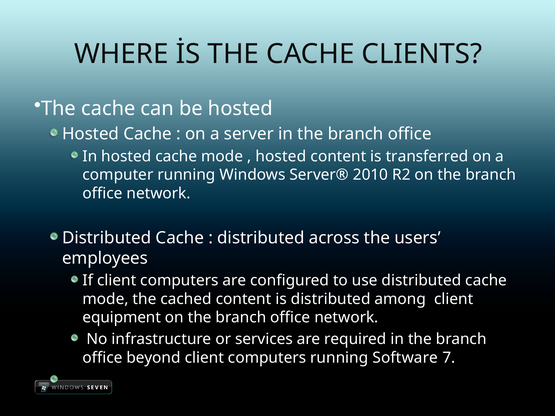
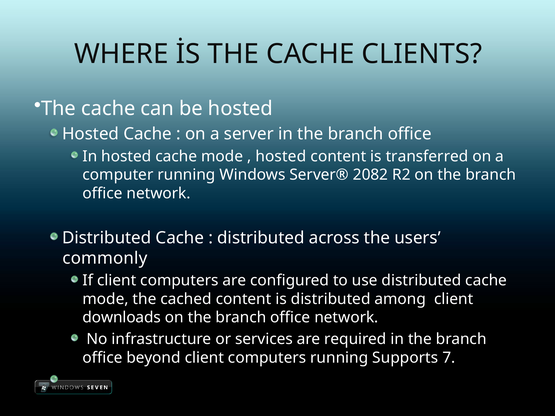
2010: 2010 -> 2082
employees: employees -> commonly
equipment: equipment -> downloads
Software: Software -> Supports
